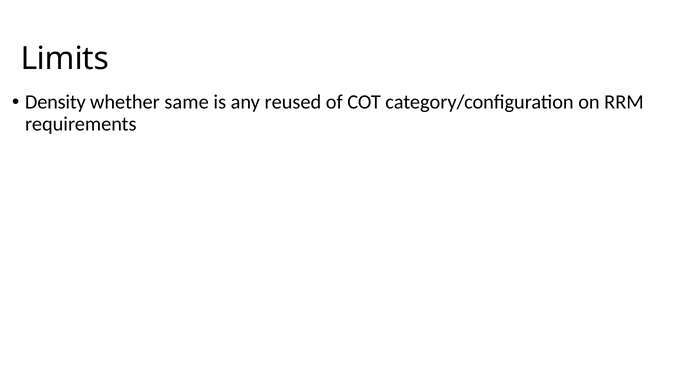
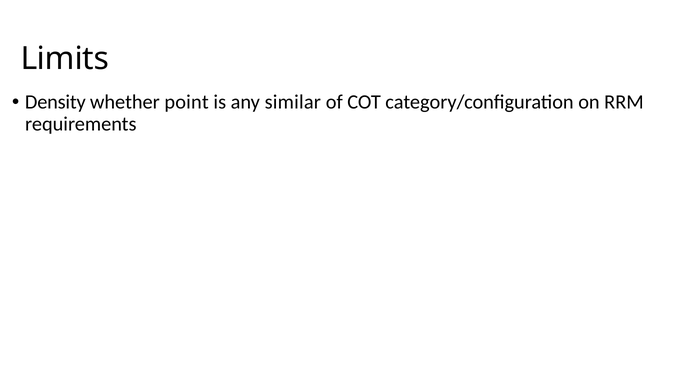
same: same -> point
reused: reused -> similar
